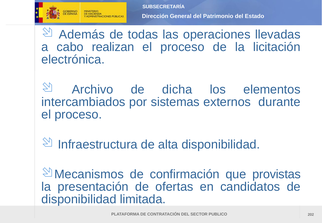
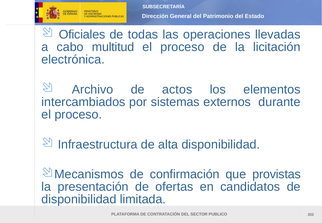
Además: Además -> Oficiales
realizan: realizan -> multitud
dicha: dicha -> actos
